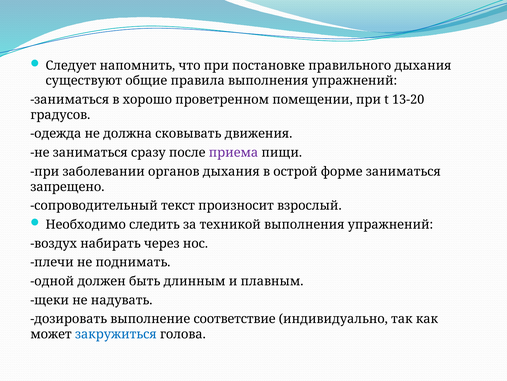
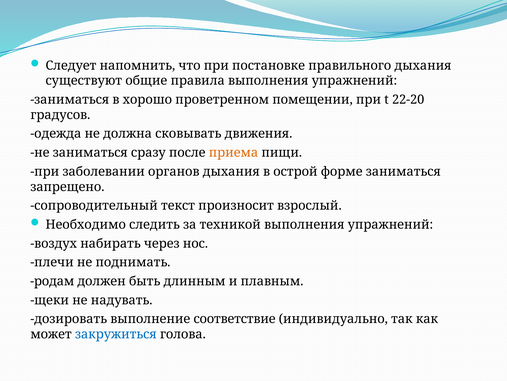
13-20: 13-20 -> 22-20
приема colour: purple -> orange
одной: одной -> родам
